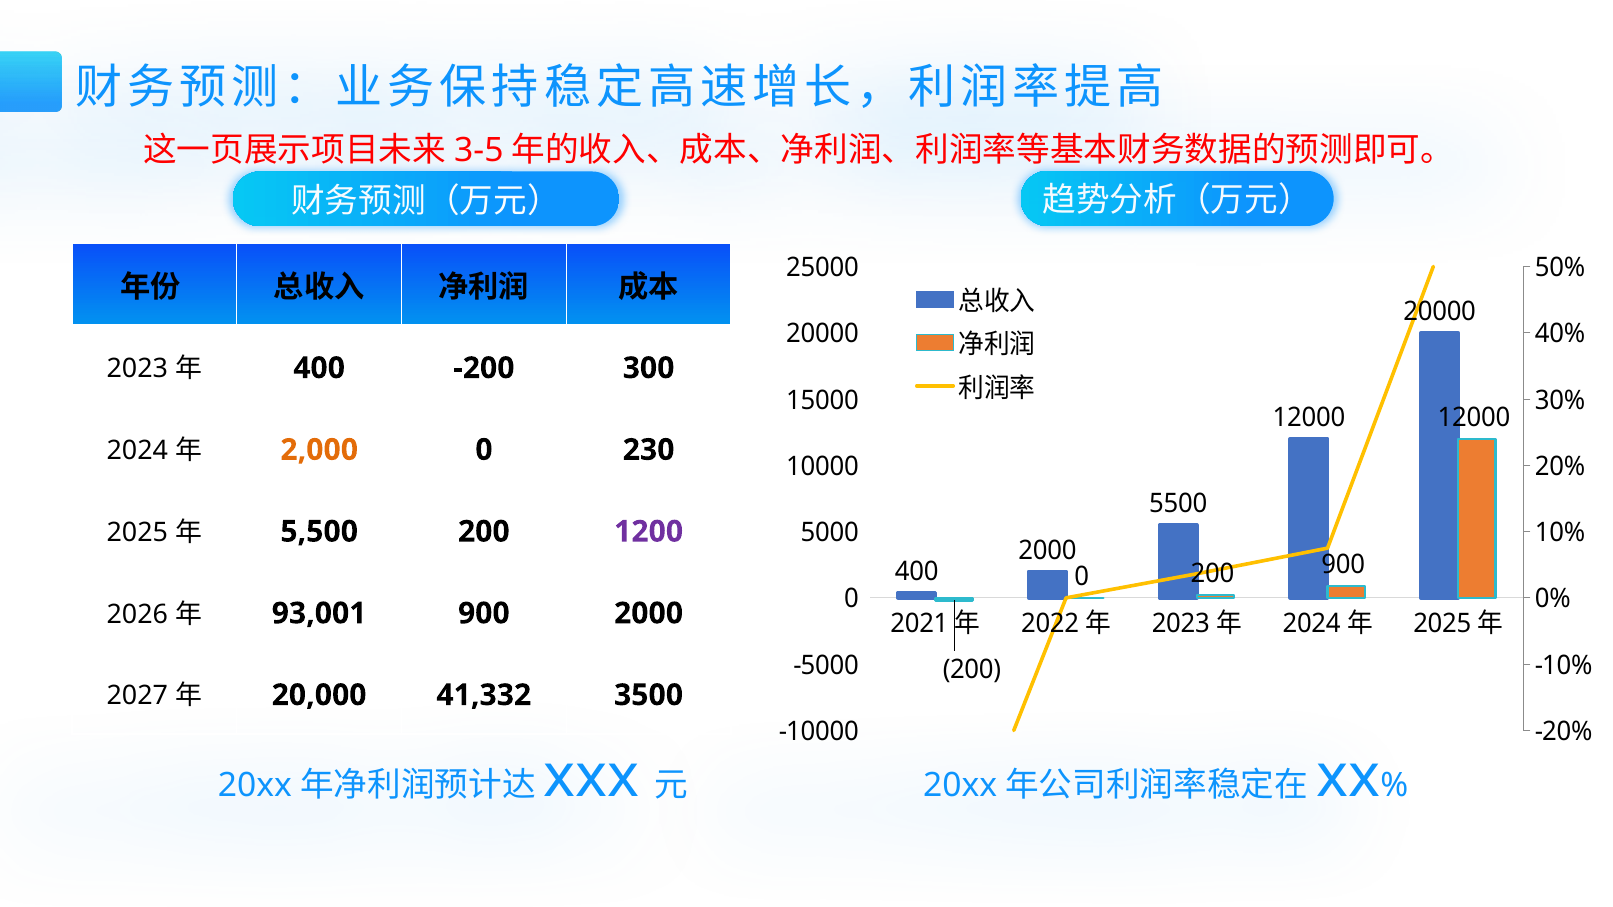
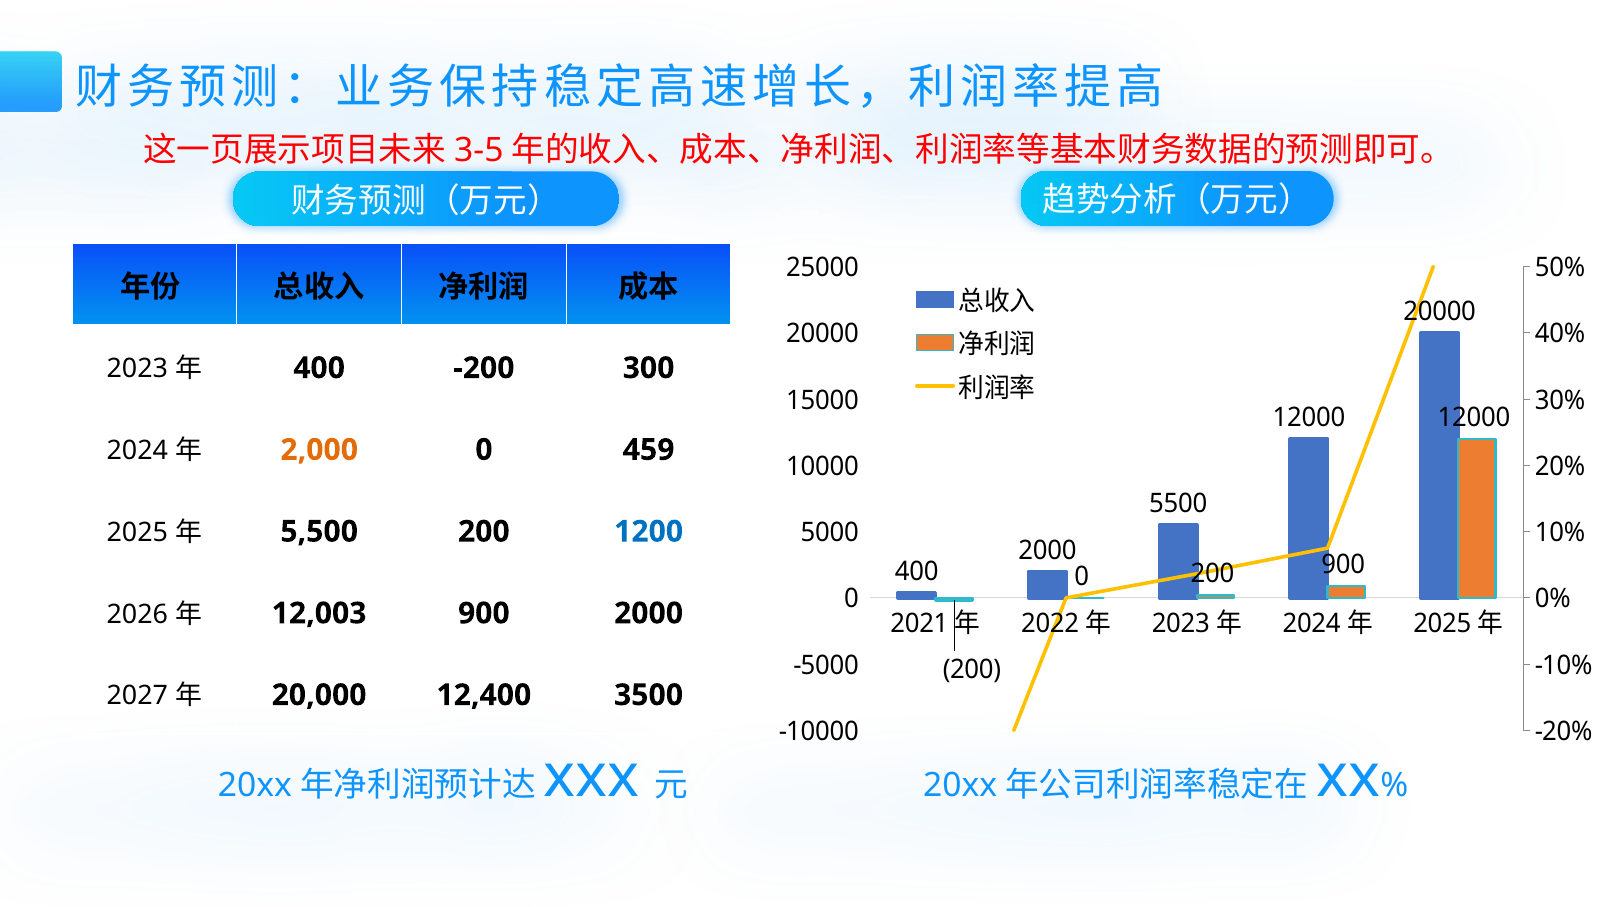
230: 230 -> 459
1200 colour: purple -> blue
93,001: 93,001 -> 12,003
41,332: 41,332 -> 12,400
